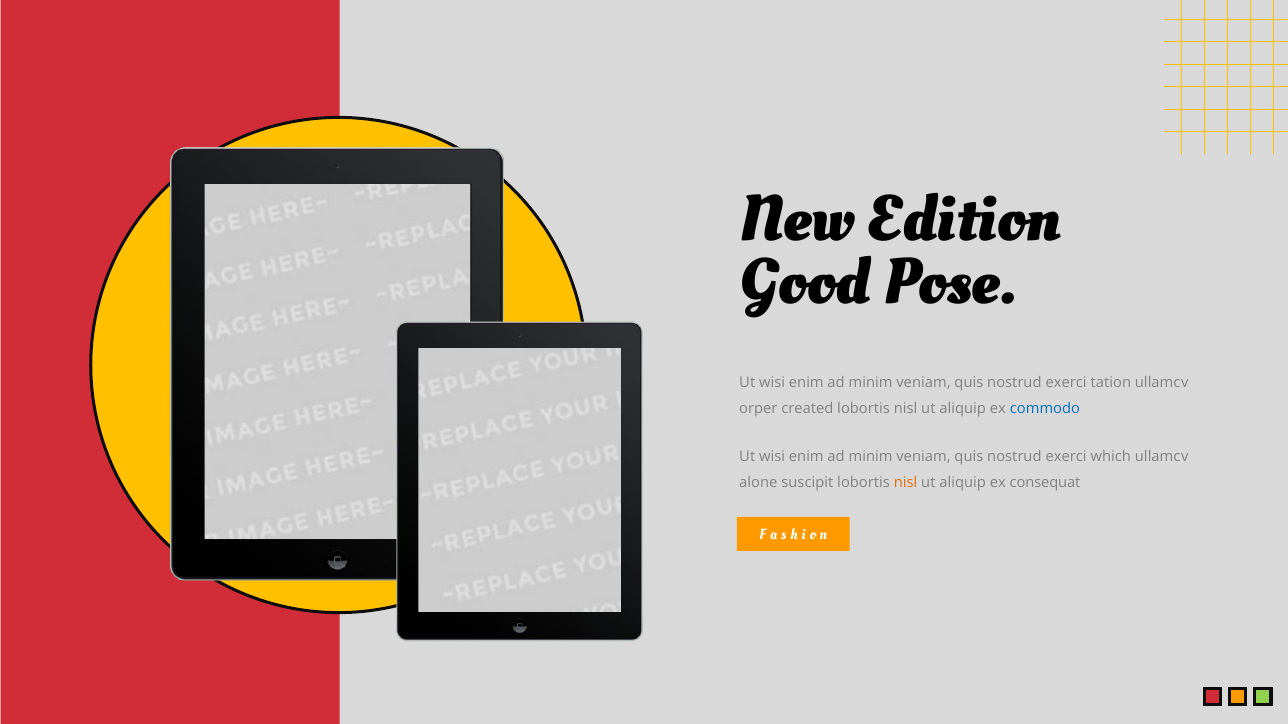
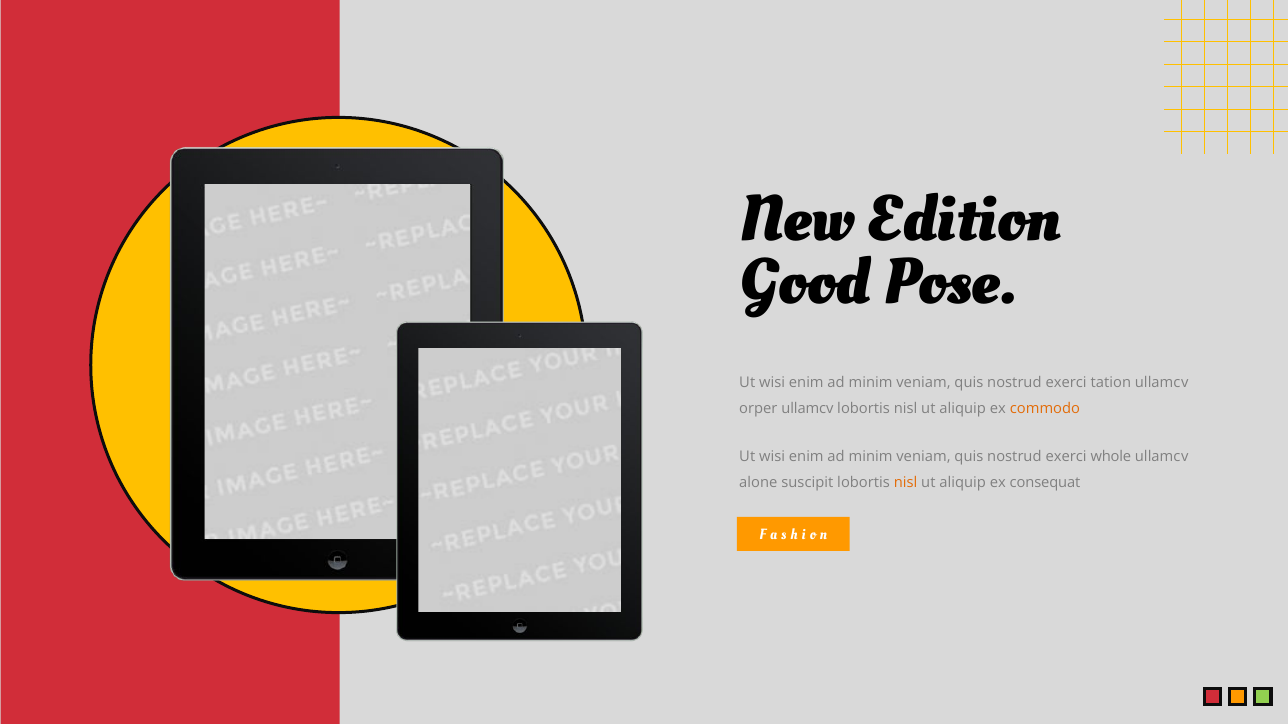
orper created: created -> ullamcv
commodo colour: blue -> orange
which: which -> whole
